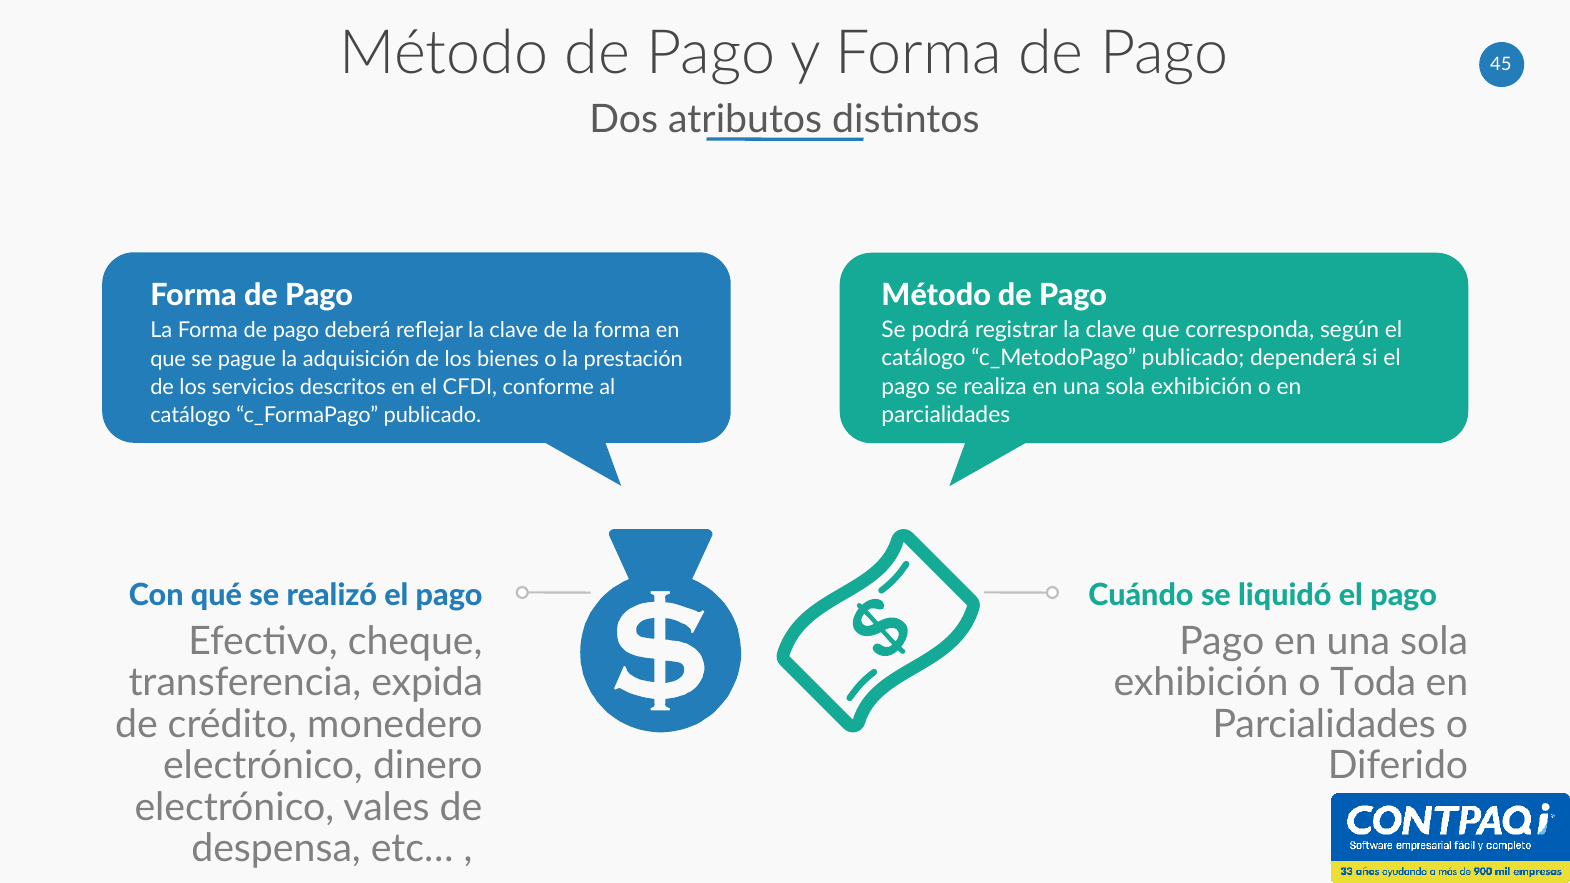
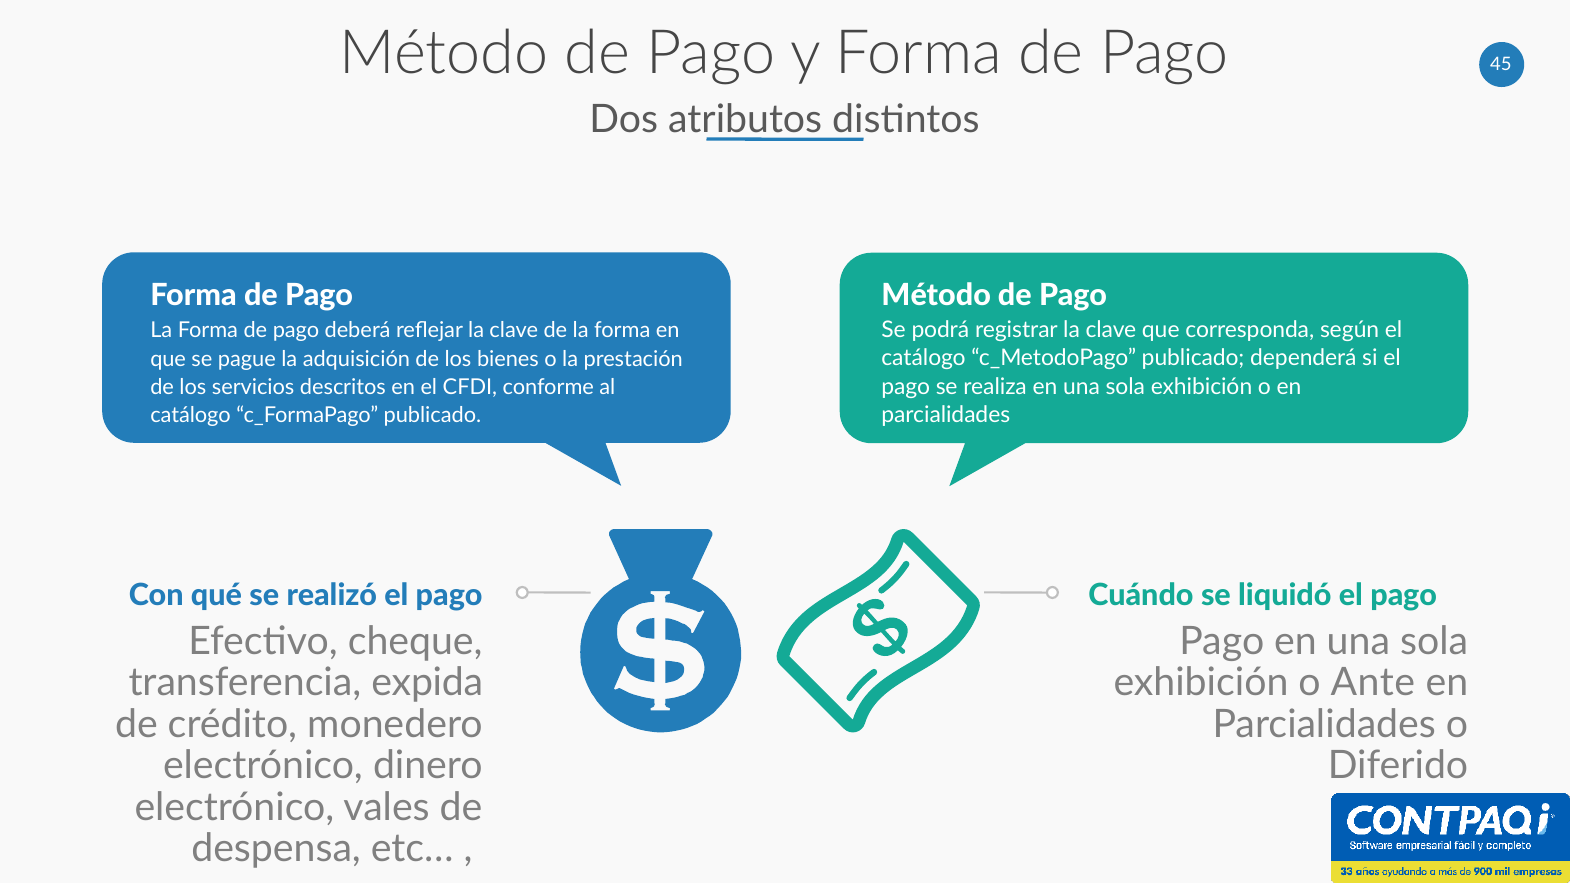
Toda: Toda -> Ante
